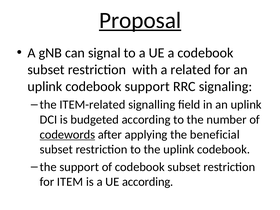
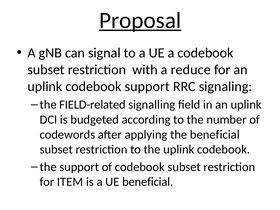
related: related -> reduce
ITEM-related: ITEM-related -> FIELD-related
codewords underline: present -> none
UE according: according -> beneficial
